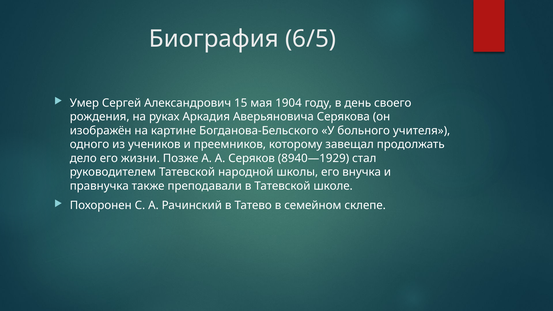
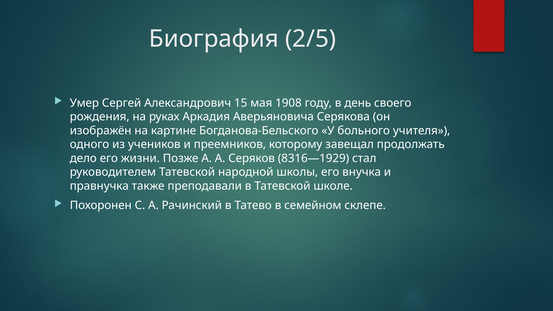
6/5: 6/5 -> 2/5
1904: 1904 -> 1908
8940—1929: 8940—1929 -> 8316—1929
